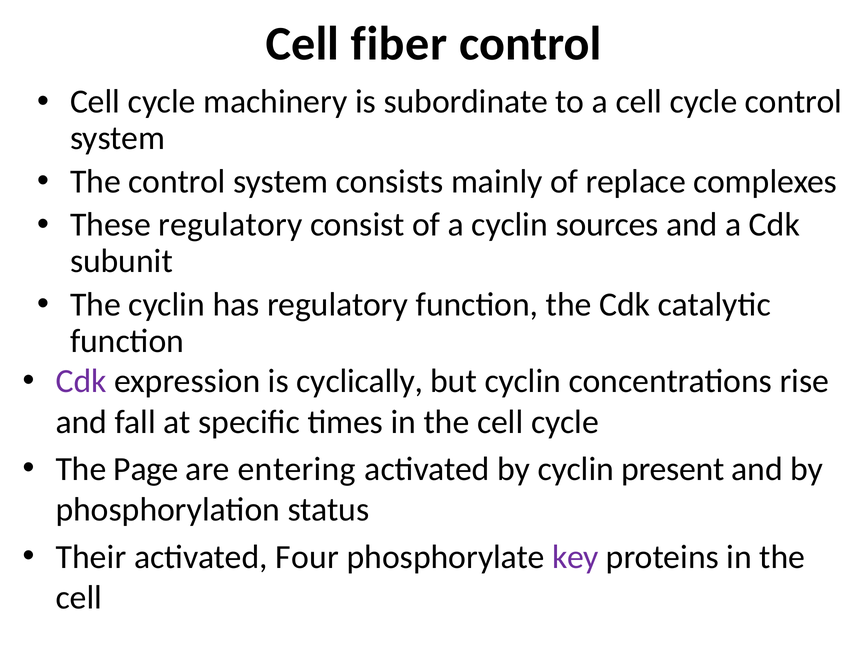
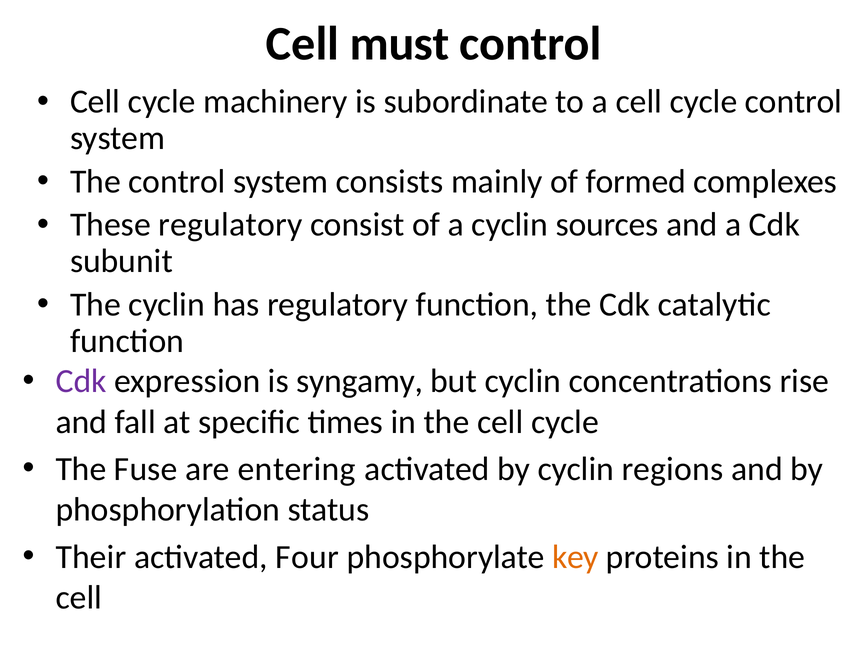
fiber: fiber -> must
replace: replace -> formed
cyclically: cyclically -> syngamy
Page: Page -> Fuse
present: present -> regions
key colour: purple -> orange
